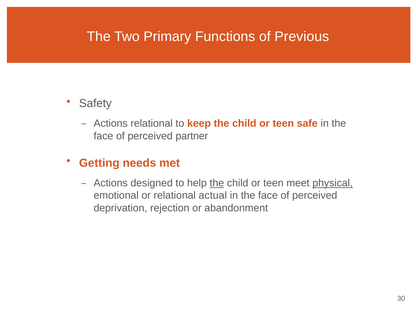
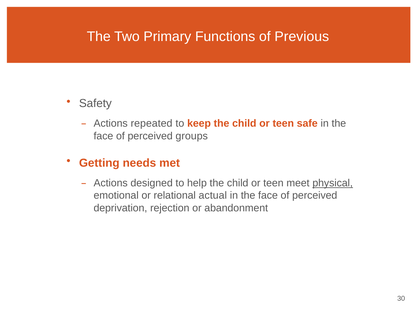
Actions relational: relational -> repeated
partner: partner -> groups
the at (217, 183) underline: present -> none
